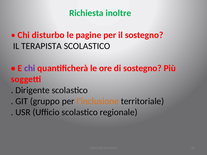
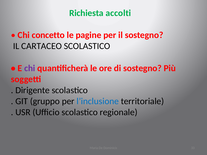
inoltre: inoltre -> accolti
disturbo: disturbo -> concetto
TERAPISTA: TERAPISTA -> CARTACEO
l’inclusione colour: orange -> blue
